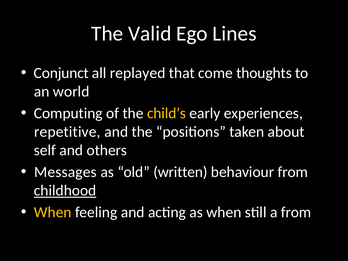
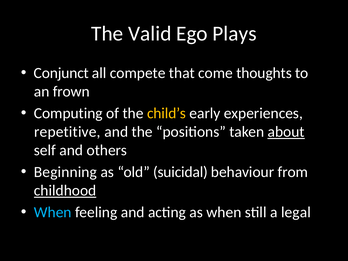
Lines: Lines -> Plays
replayed: replayed -> compete
world: world -> frown
about underline: none -> present
Messages: Messages -> Beginning
written: written -> suicidal
When at (53, 212) colour: yellow -> light blue
a from: from -> legal
